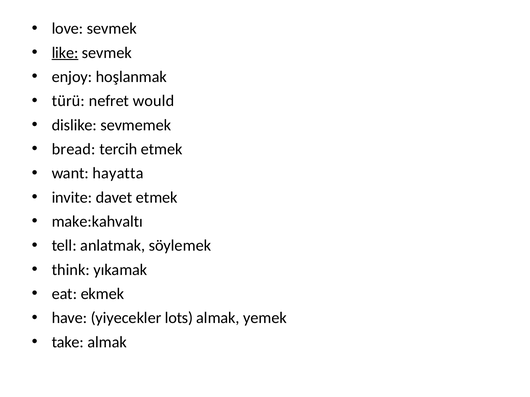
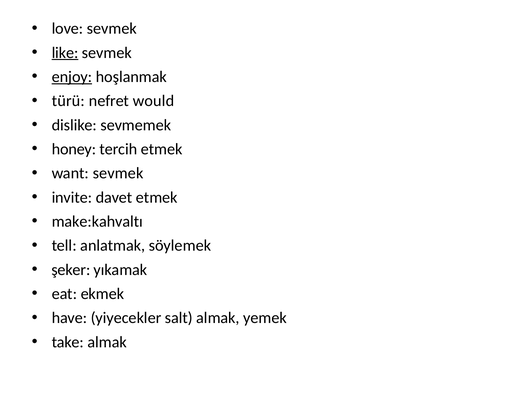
enjoy underline: none -> present
bread: bread -> honey
want hayatta: hayatta -> sevmek
think: think -> şeker
lots: lots -> salt
